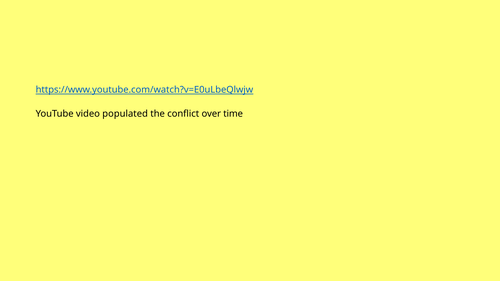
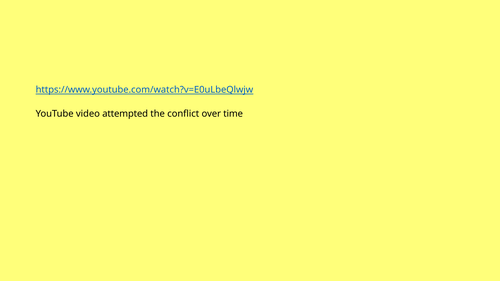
populated: populated -> attempted
